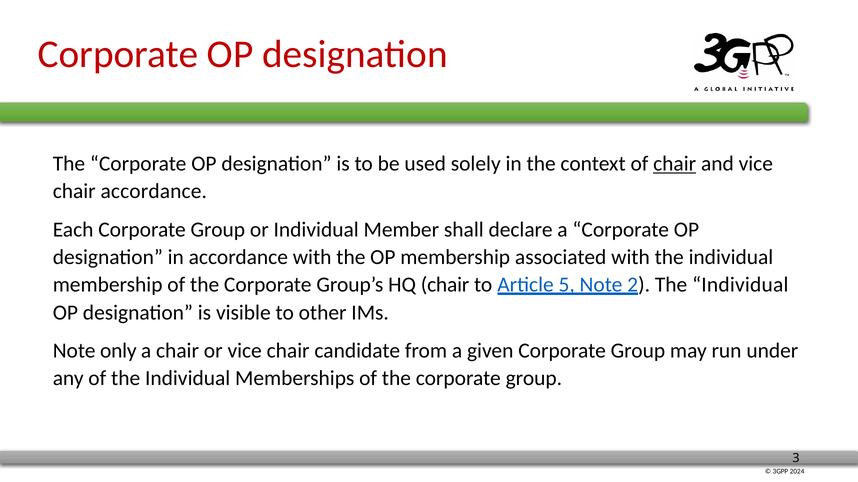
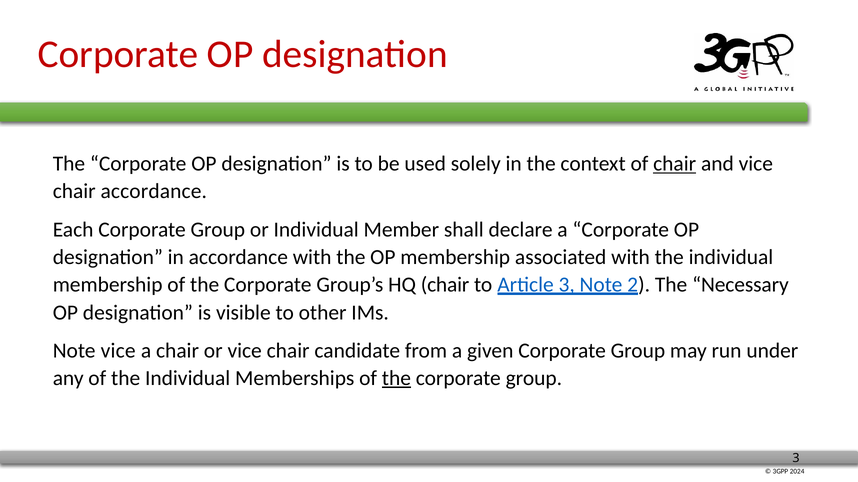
Article 5: 5 -> 3
2 The Individual: Individual -> Necessary
Note only: only -> vice
the at (396, 379) underline: none -> present
